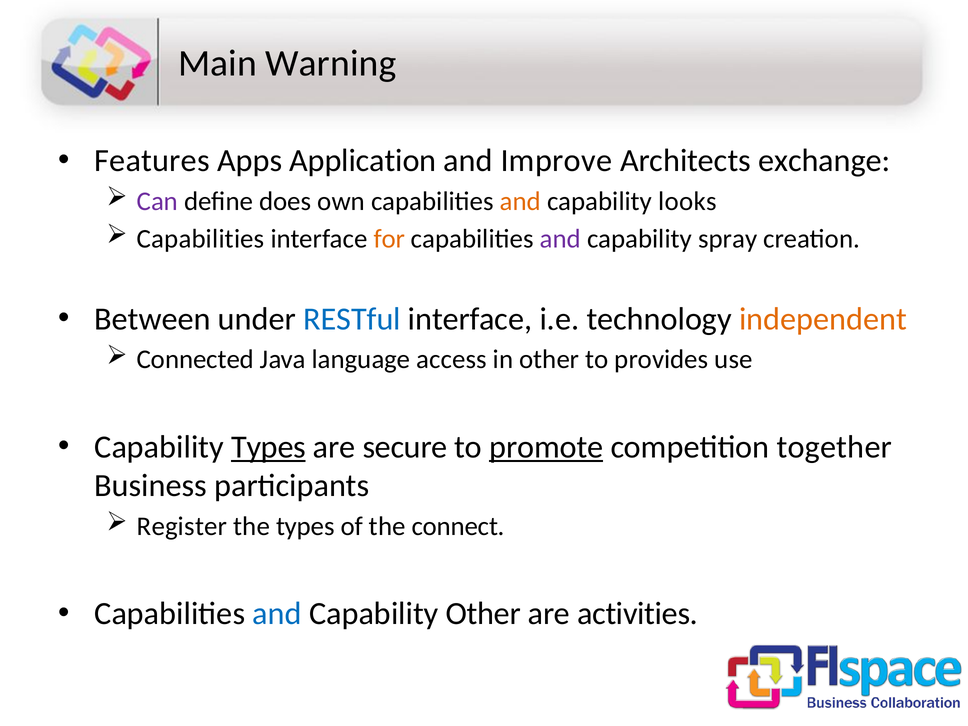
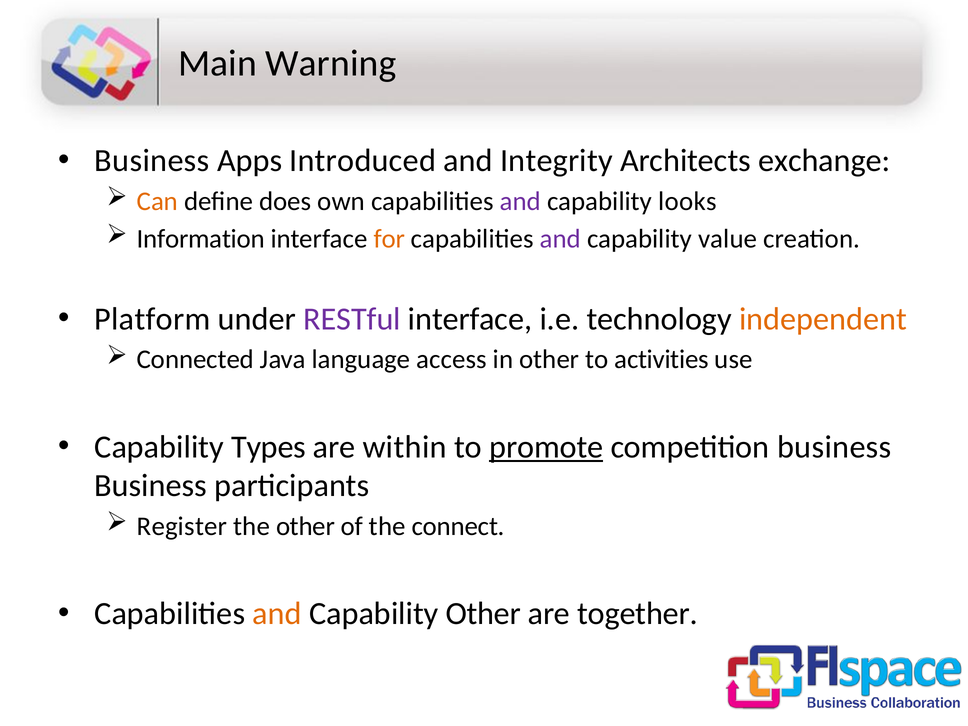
Features at (152, 161): Features -> Business
Application: Application -> Introduced
Improve: Improve -> Integrity
Can colour: purple -> orange
and at (521, 201) colour: orange -> purple
Capabilities at (201, 239): Capabilities -> Information
spray: spray -> value
Between: Between -> Platform
RESTful colour: blue -> purple
provides: provides -> activities
Types at (269, 447) underline: present -> none
secure: secure -> within
competition together: together -> business
the types: types -> other
and at (277, 614) colour: blue -> orange
activities: activities -> together
